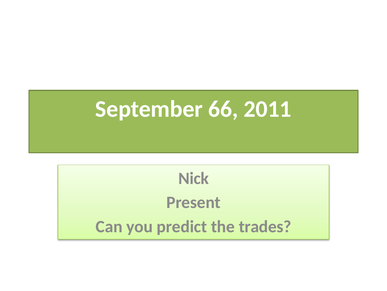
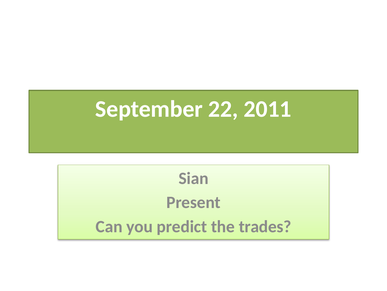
66: 66 -> 22
Nick: Nick -> Sian
